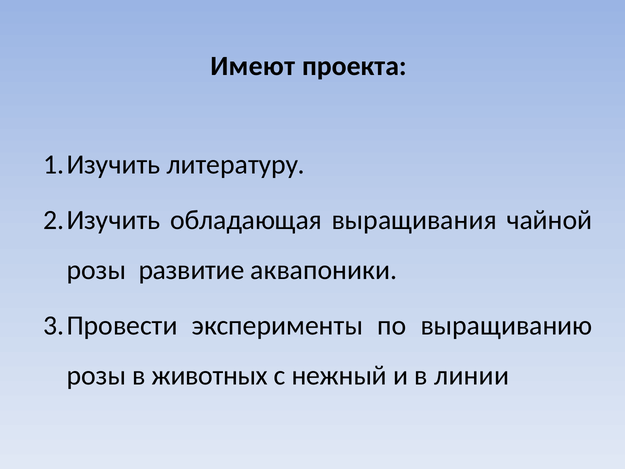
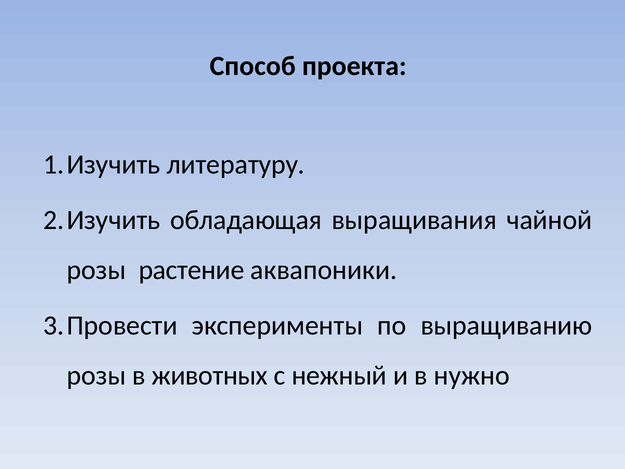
Имеют: Имеют -> Способ
развитие: развитие -> растение
линии: линии -> нужно
